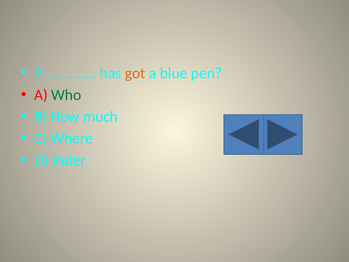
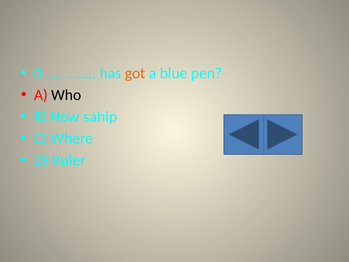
9: 9 -> 0
Who colour: green -> black
much: much -> sahip
